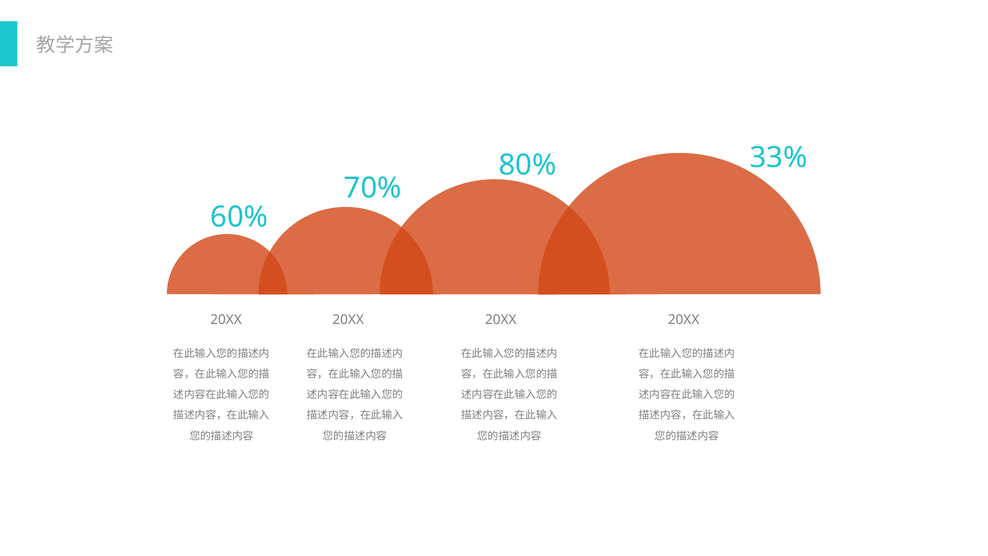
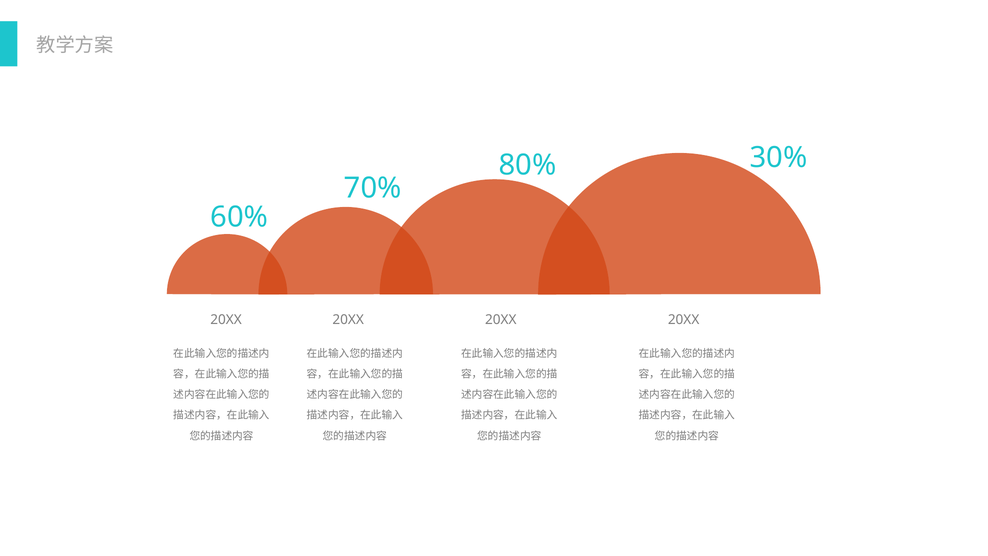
33%: 33% -> 30%
